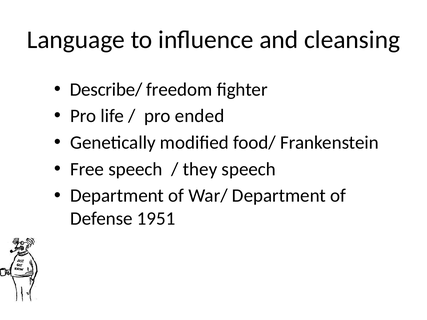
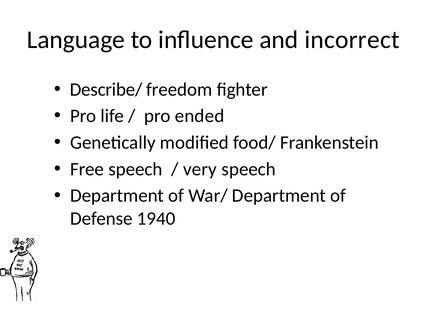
cleansing: cleansing -> incorrect
they: they -> very
1951: 1951 -> 1940
